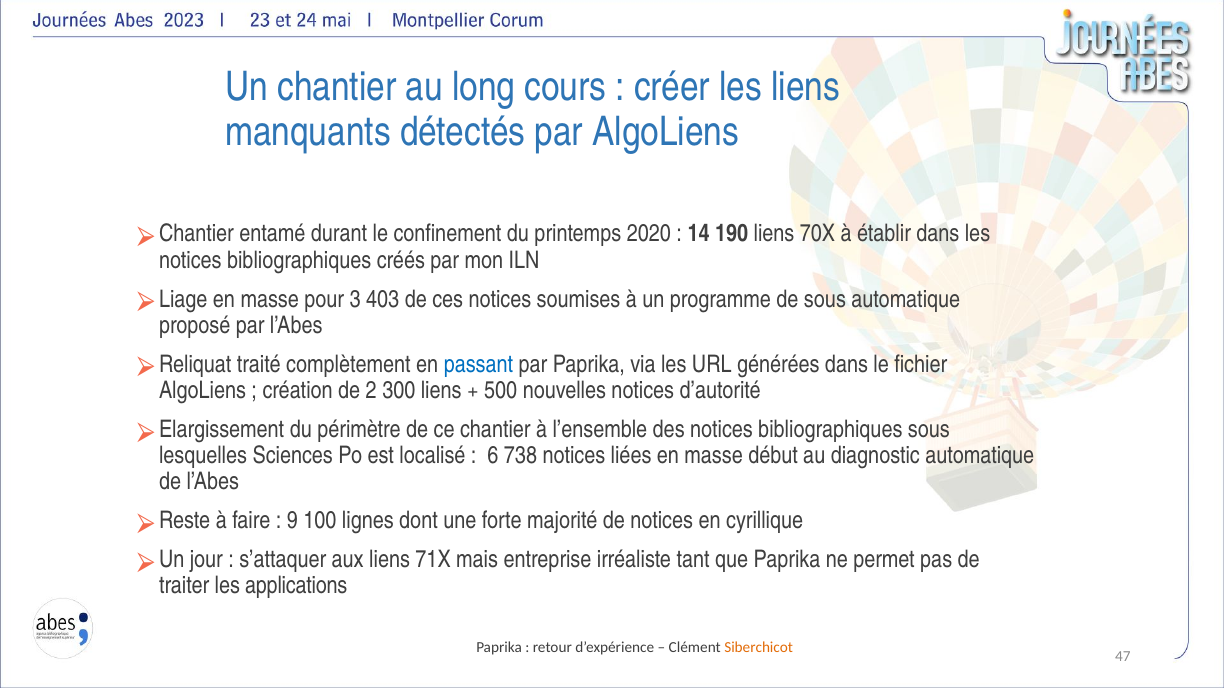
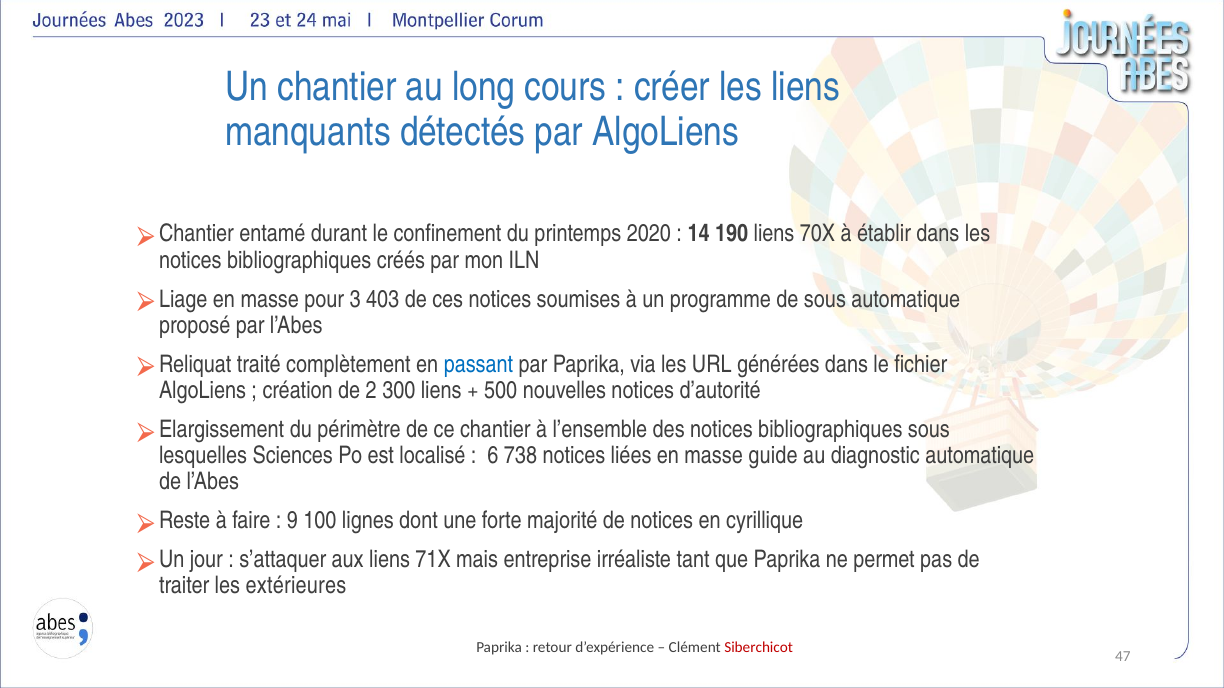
début: début -> guide
applications: applications -> extérieures
Siberchicot colour: orange -> red
